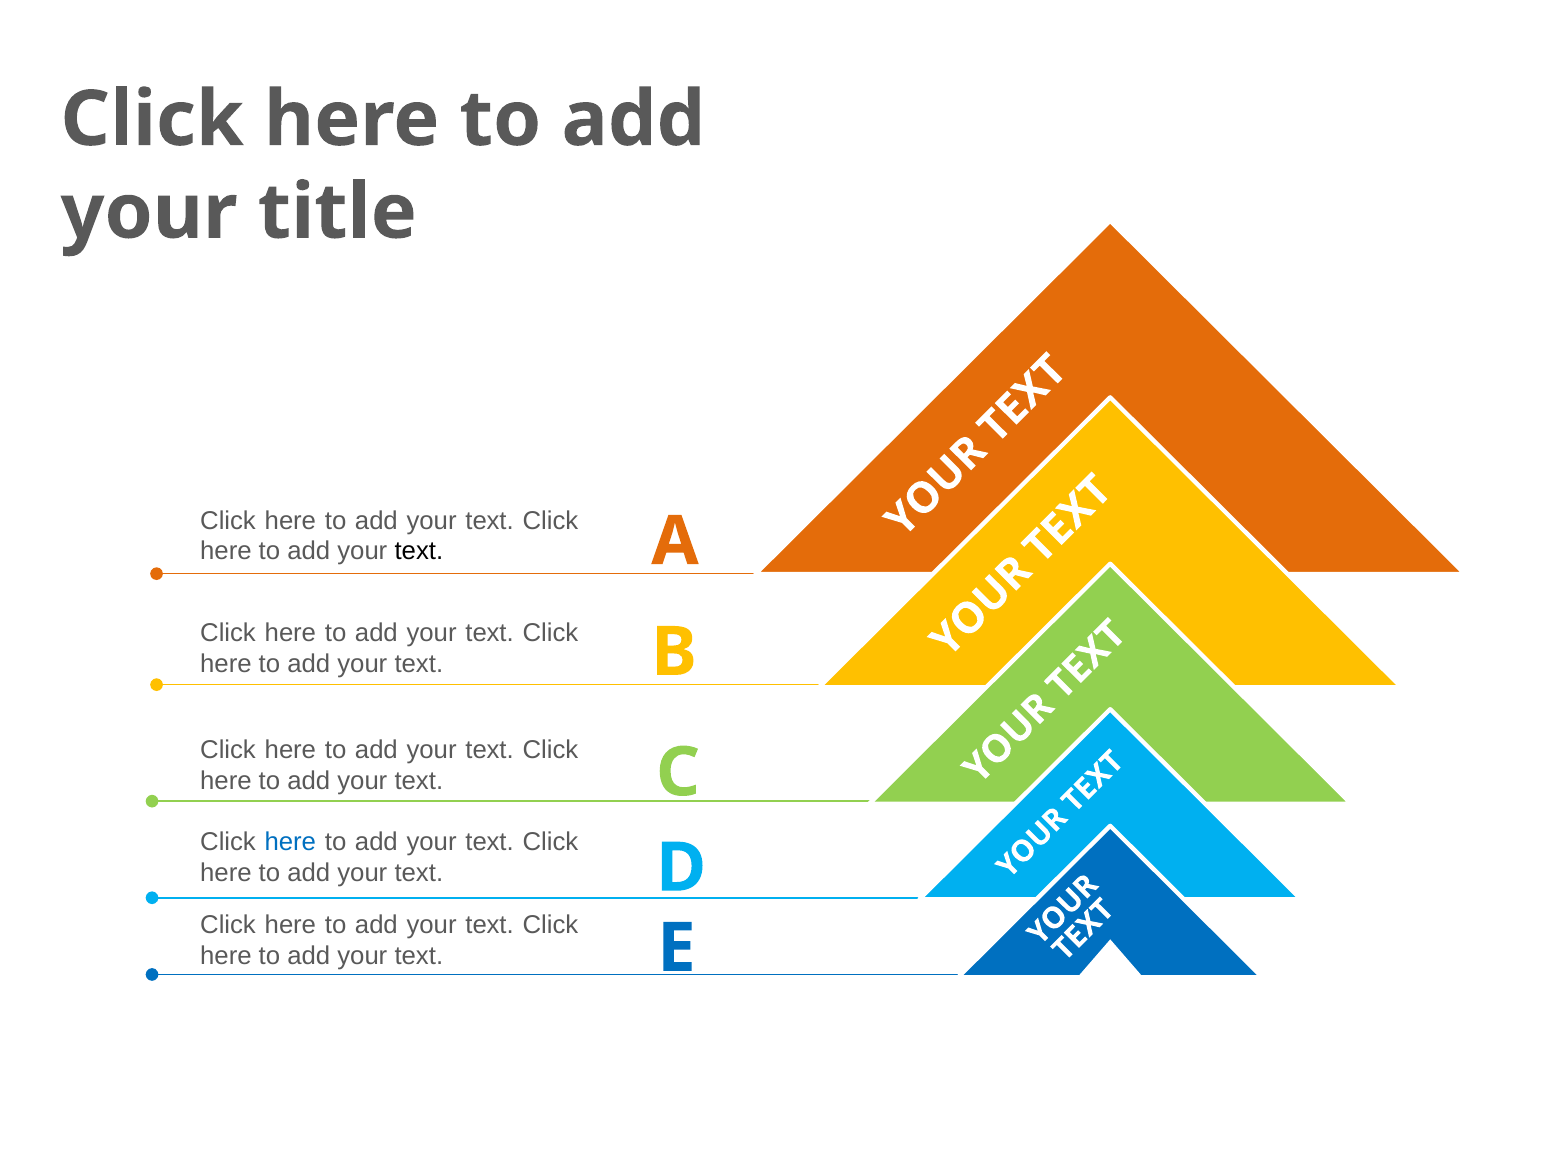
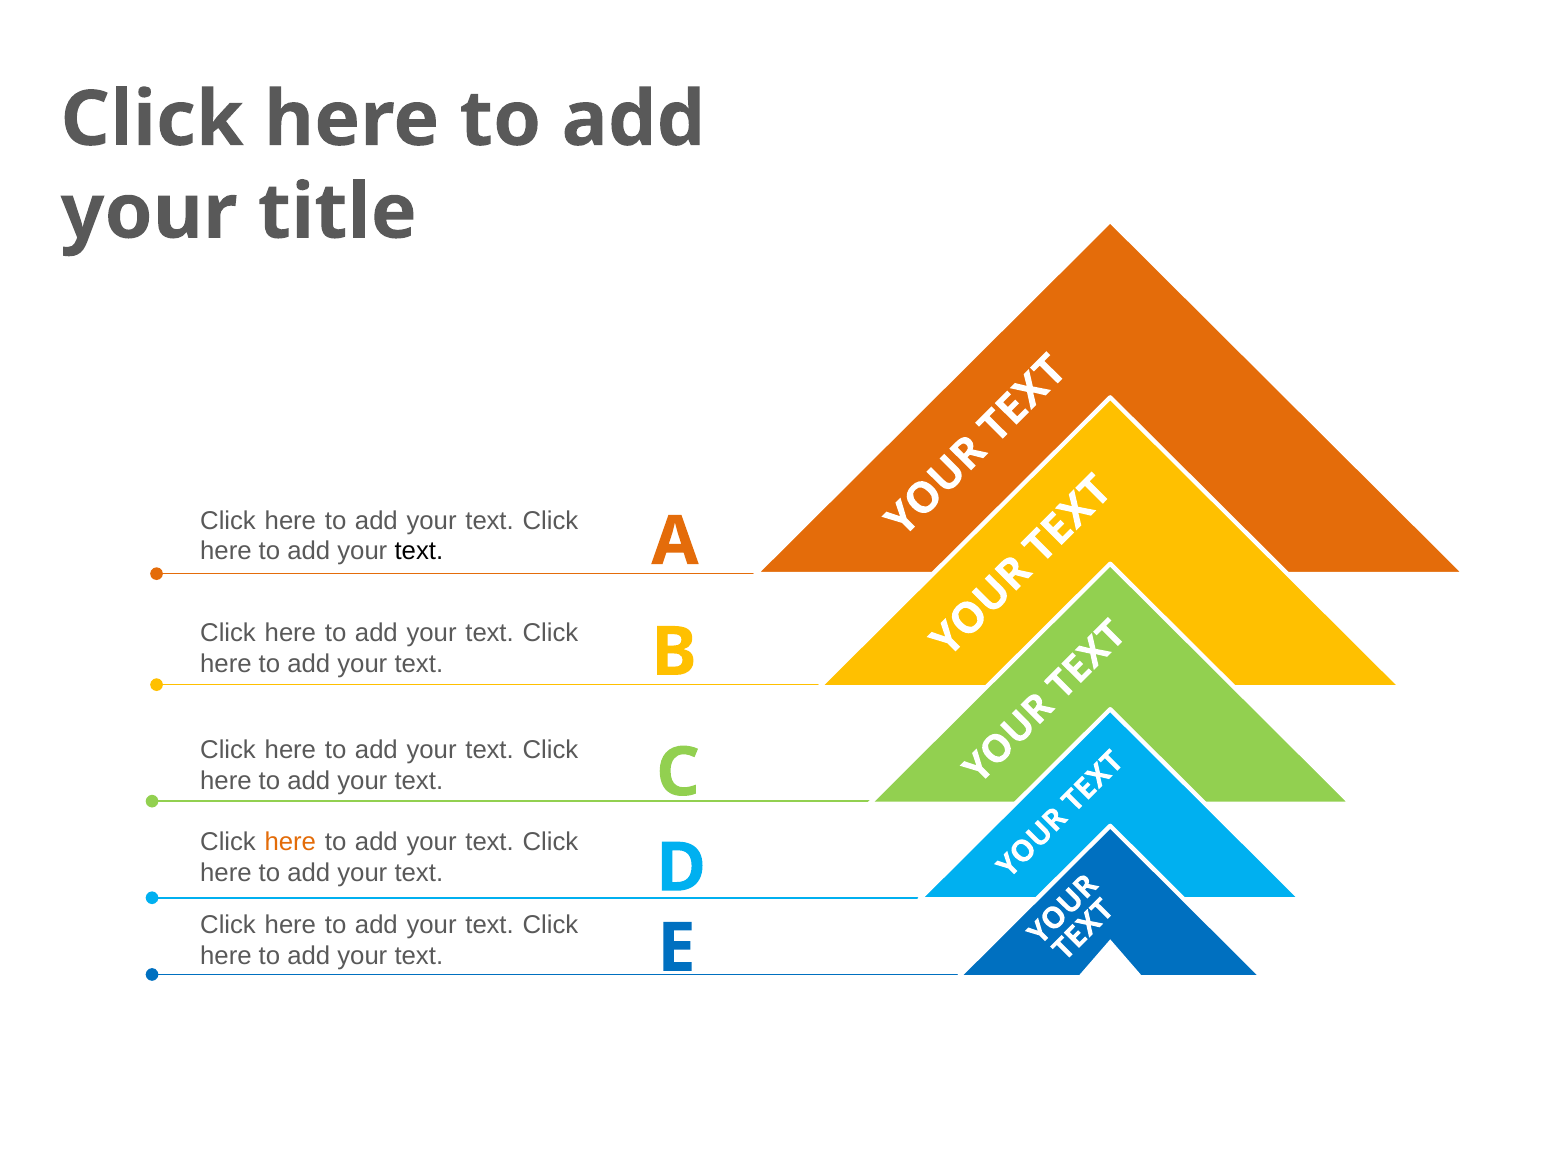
here at (290, 842) colour: blue -> orange
